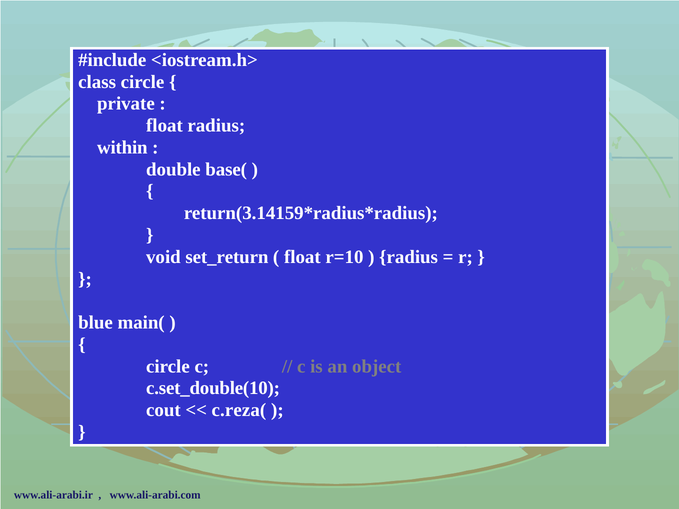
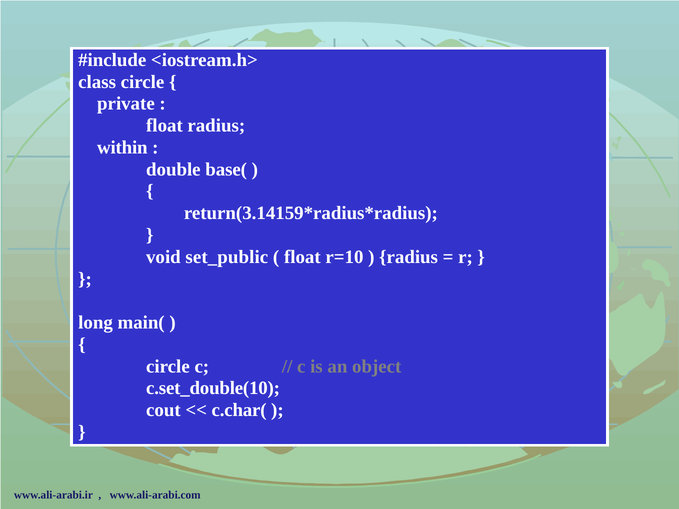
set_return: set_return -> set_public
blue: blue -> long
c.reza(: c.reza( -> c.char(
